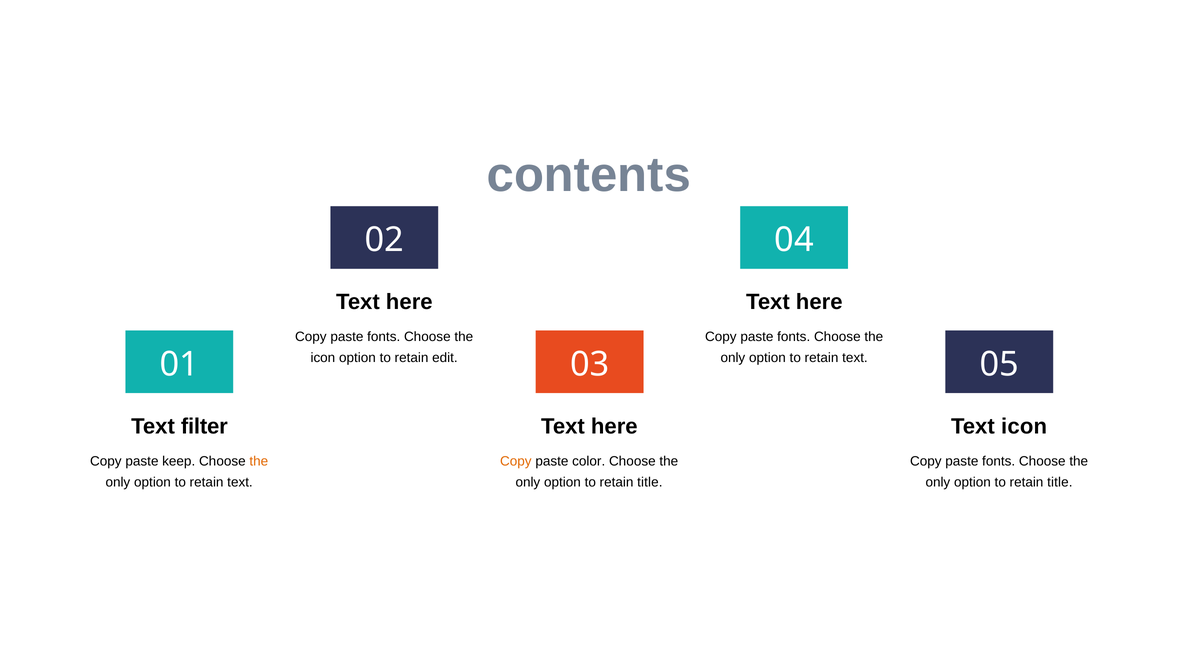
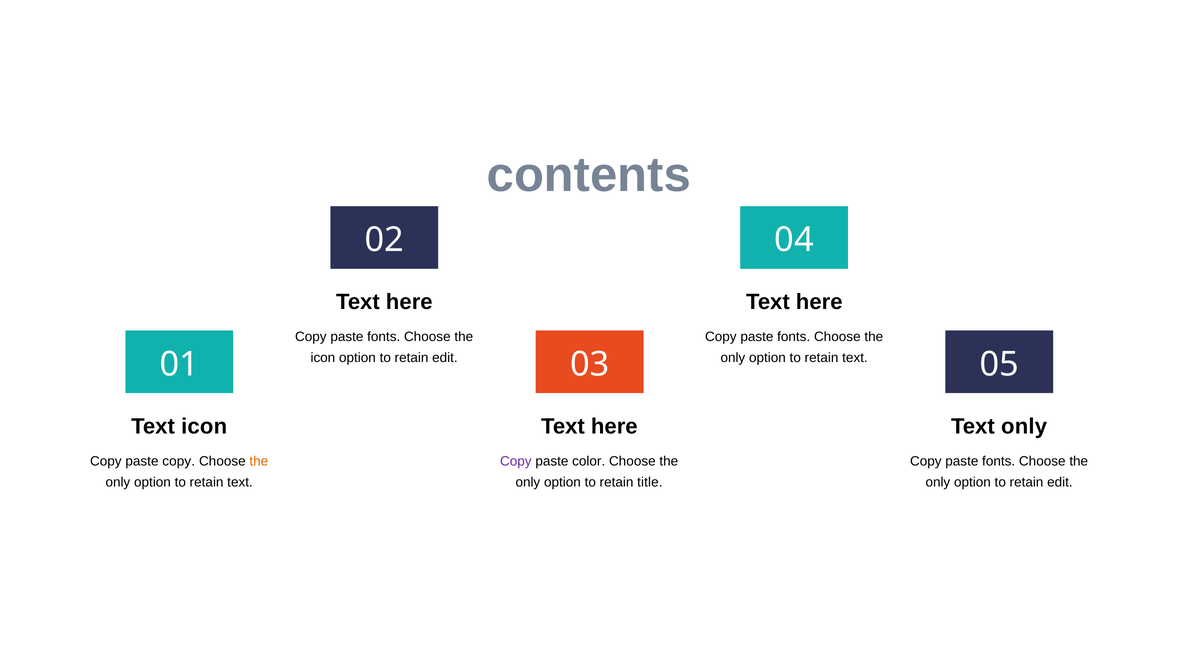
Text filter: filter -> icon
Text icon: icon -> only
paste keep: keep -> copy
Copy at (516, 461) colour: orange -> purple
title at (1060, 482): title -> edit
